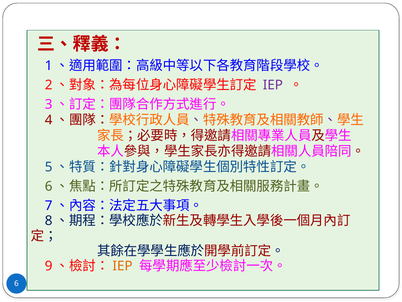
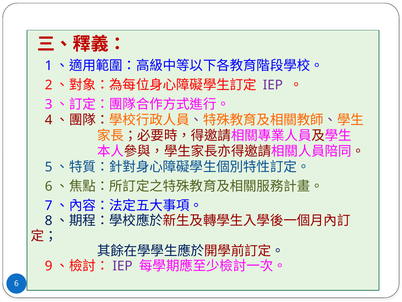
IEP at (123, 266) colour: orange -> purple
